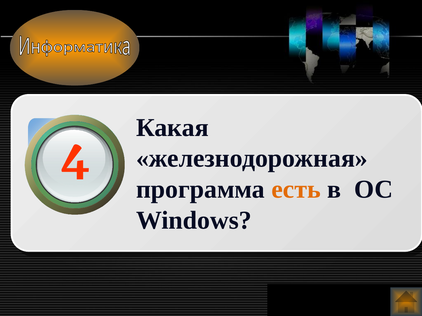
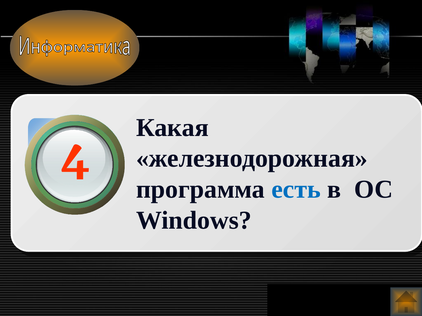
есть colour: orange -> blue
